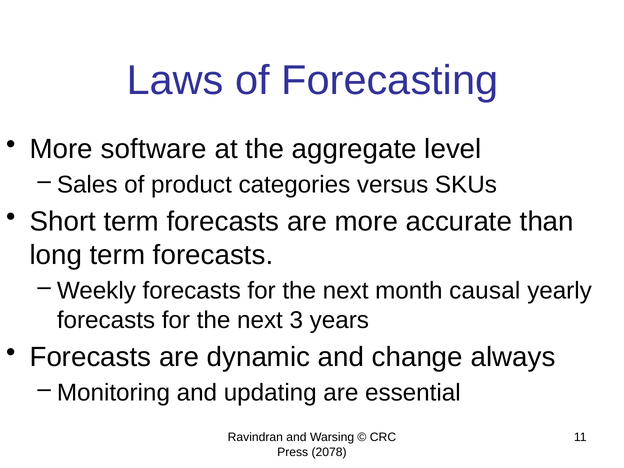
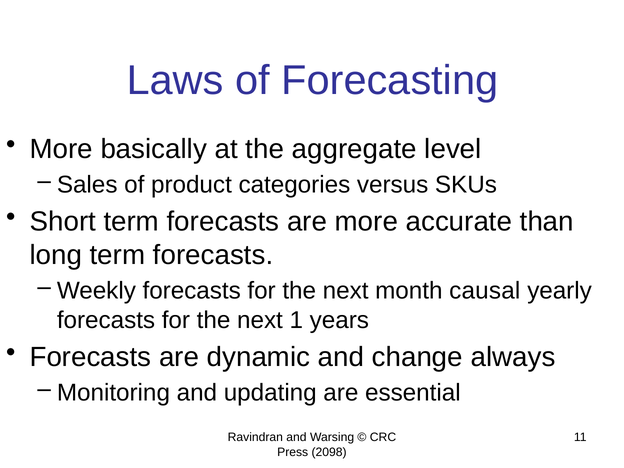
software: software -> basically
3: 3 -> 1
2078: 2078 -> 2098
